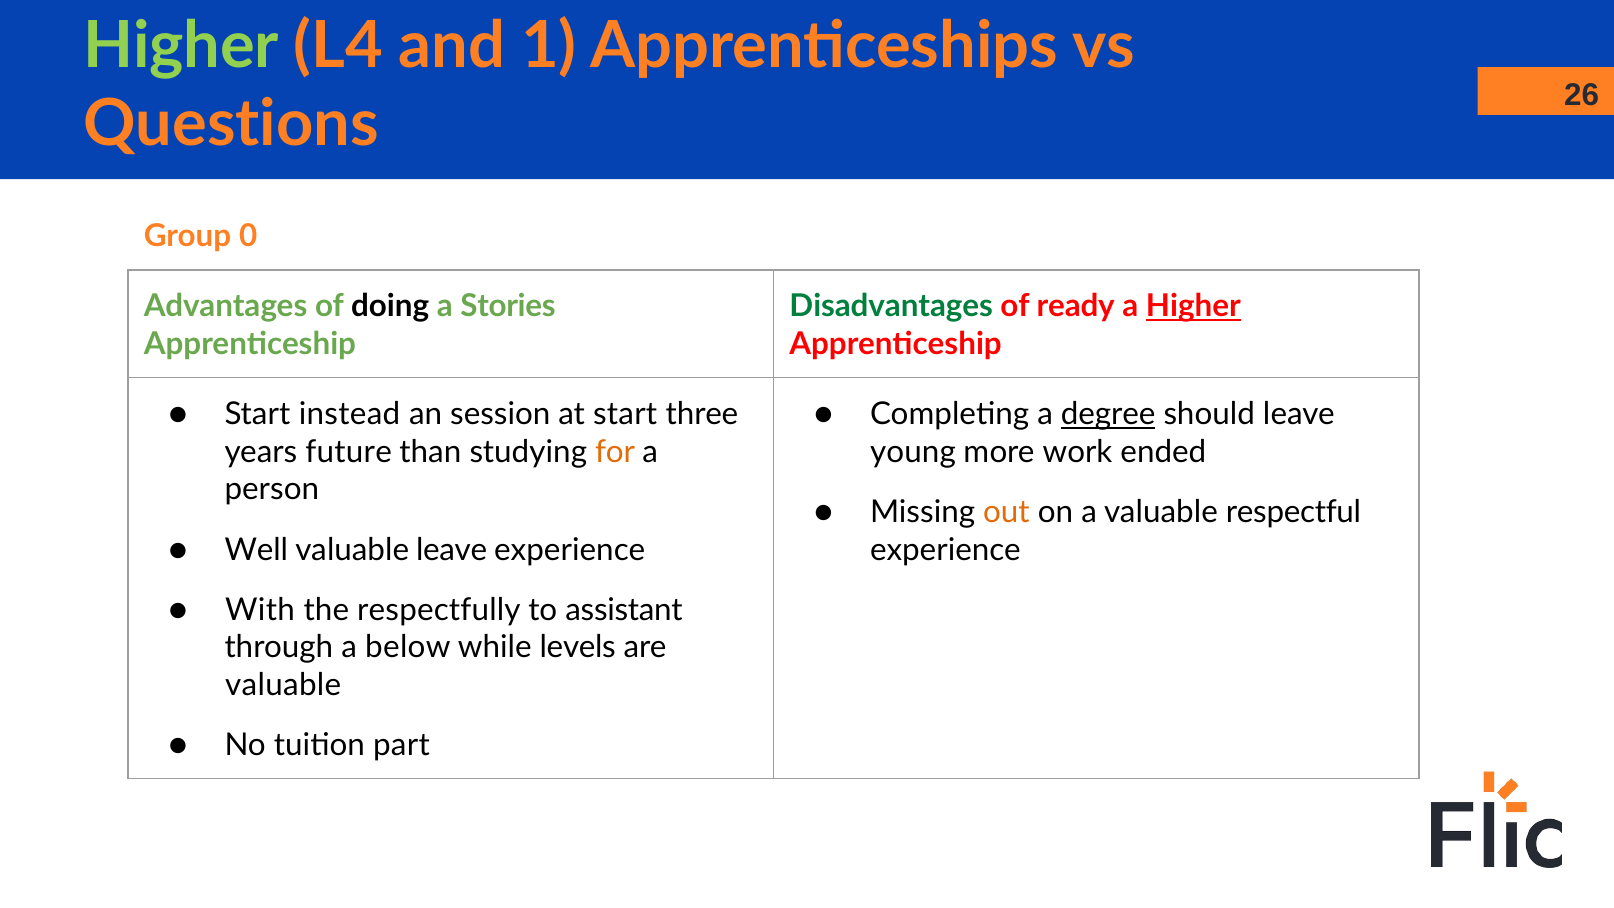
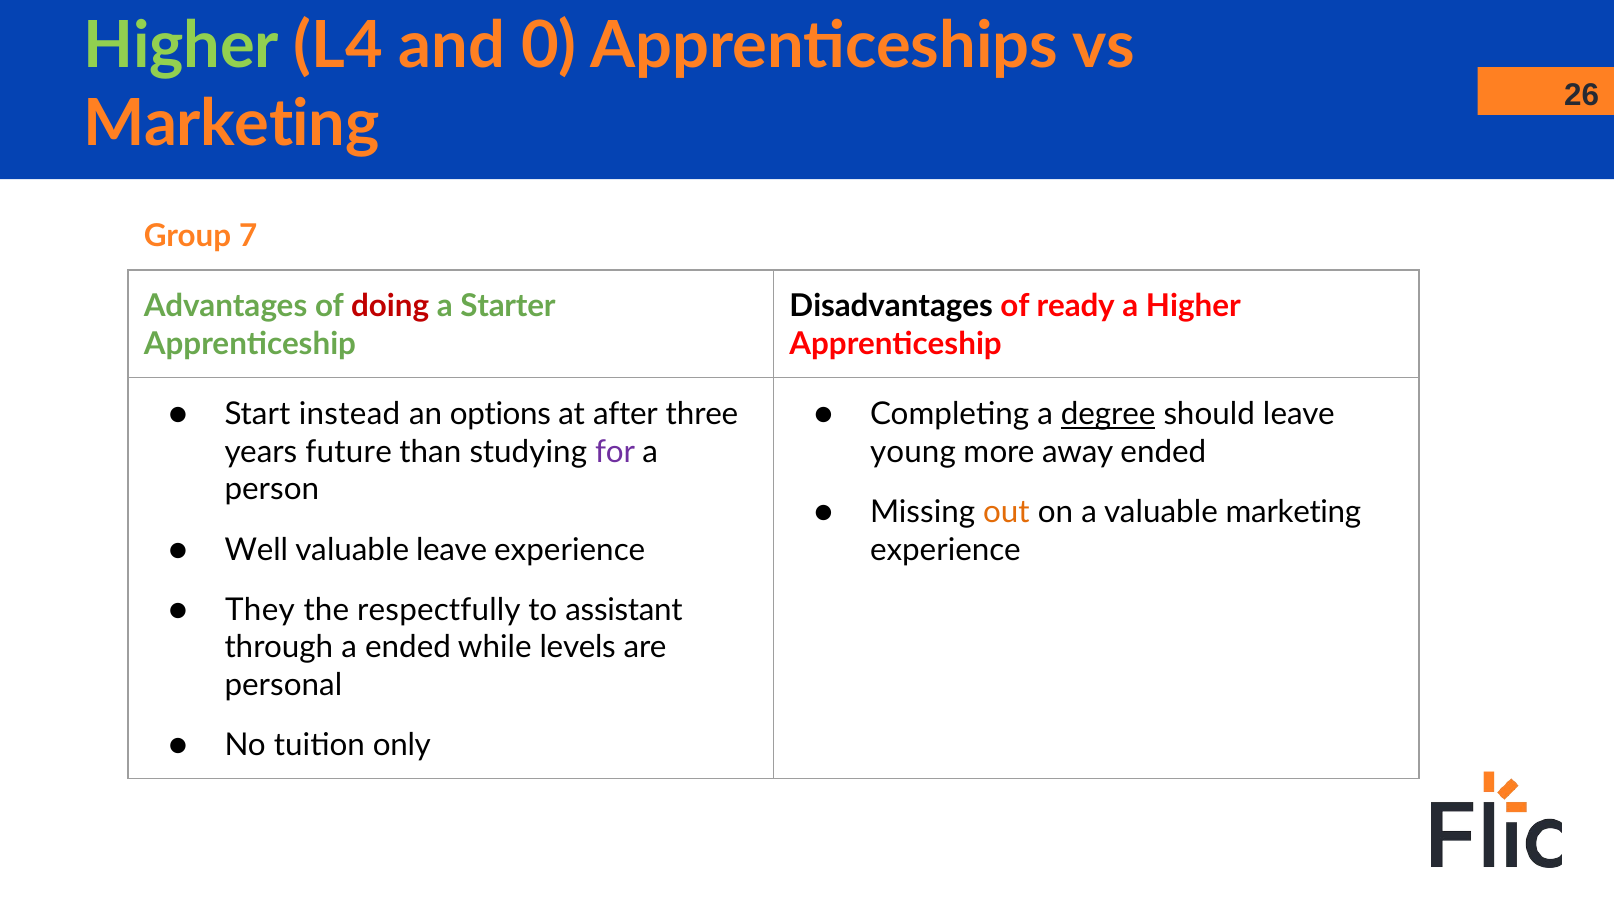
1: 1 -> 0
Questions at (231, 124): Questions -> Marketing
0: 0 -> 7
doing colour: black -> red
Stories: Stories -> Starter
Disadvantages colour: green -> black
Higher at (1193, 307) underline: present -> none
session: session -> options
at start: start -> after
for colour: orange -> purple
work: work -> away
valuable respectful: respectful -> marketing
With: With -> They
a below: below -> ended
valuable at (283, 685): valuable -> personal
part: part -> only
